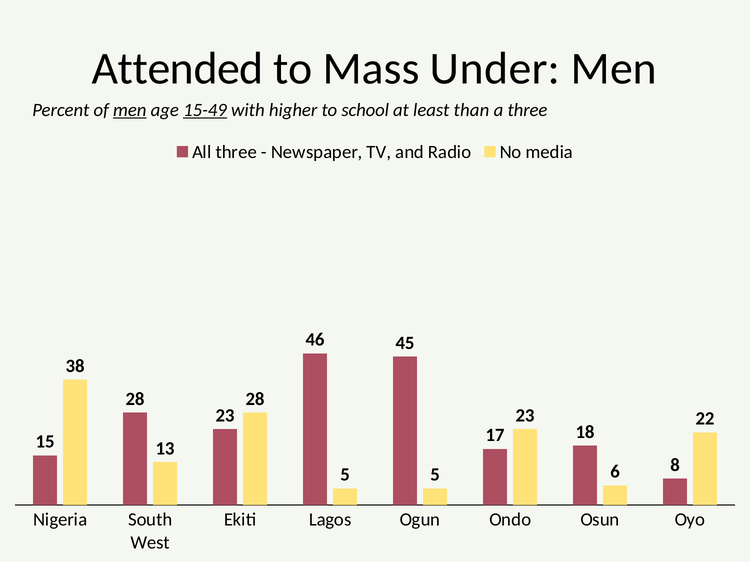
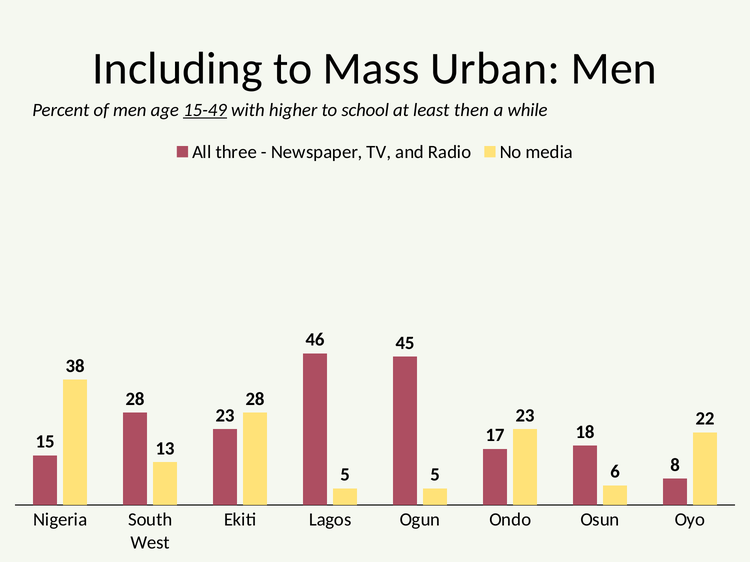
Attended: Attended -> Including
Under: Under -> Urban
men at (130, 110) underline: present -> none
than: than -> then
a three: three -> while
